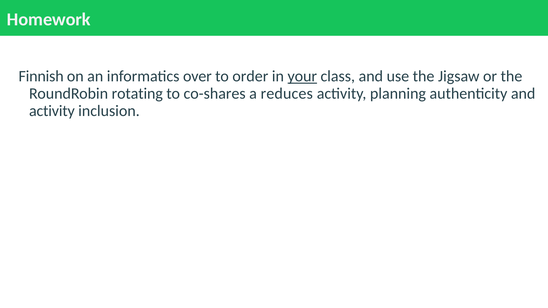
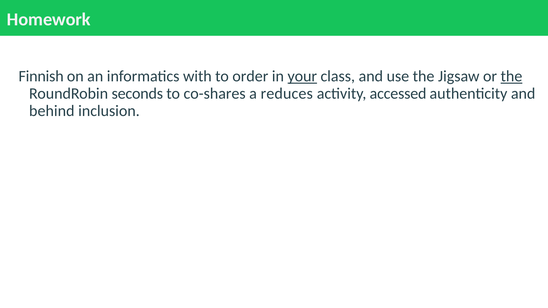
over: over -> with
the at (511, 76) underline: none -> present
rotating: rotating -> seconds
planning: planning -> accessed
activity at (52, 111): activity -> behind
